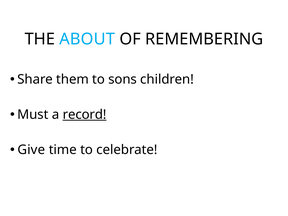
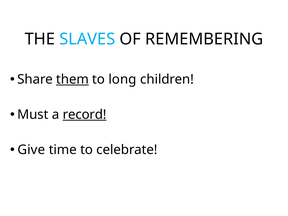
ABOUT: ABOUT -> SLAVES
them underline: none -> present
sons: sons -> long
